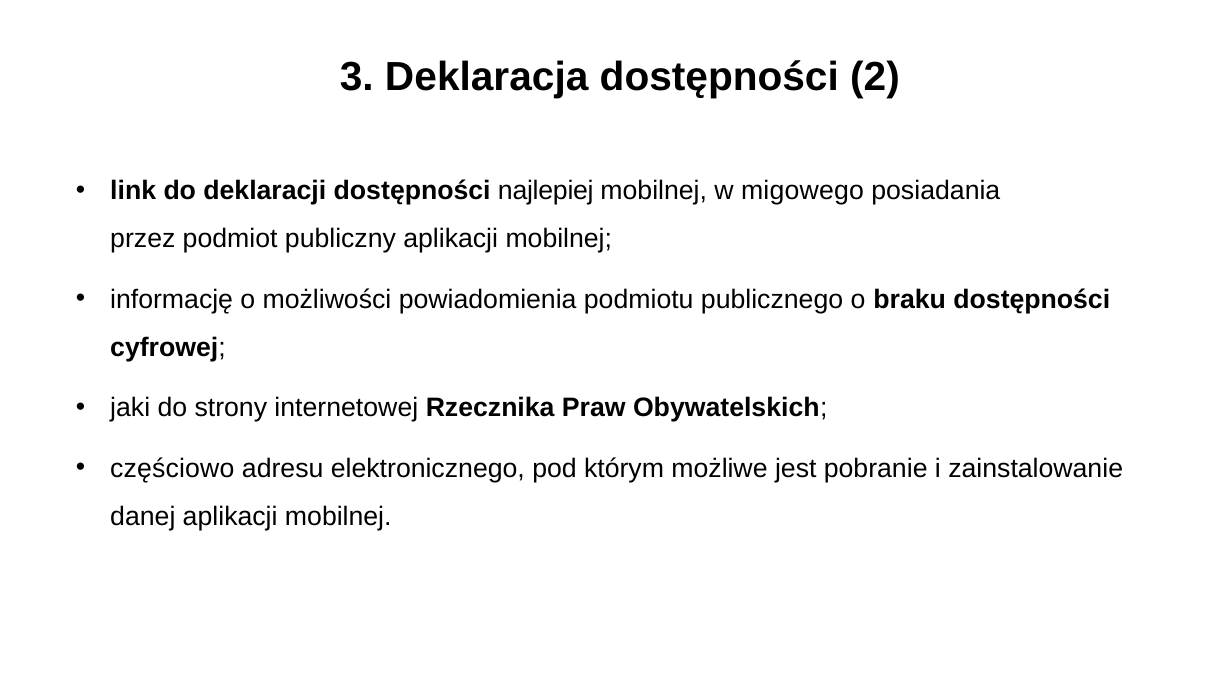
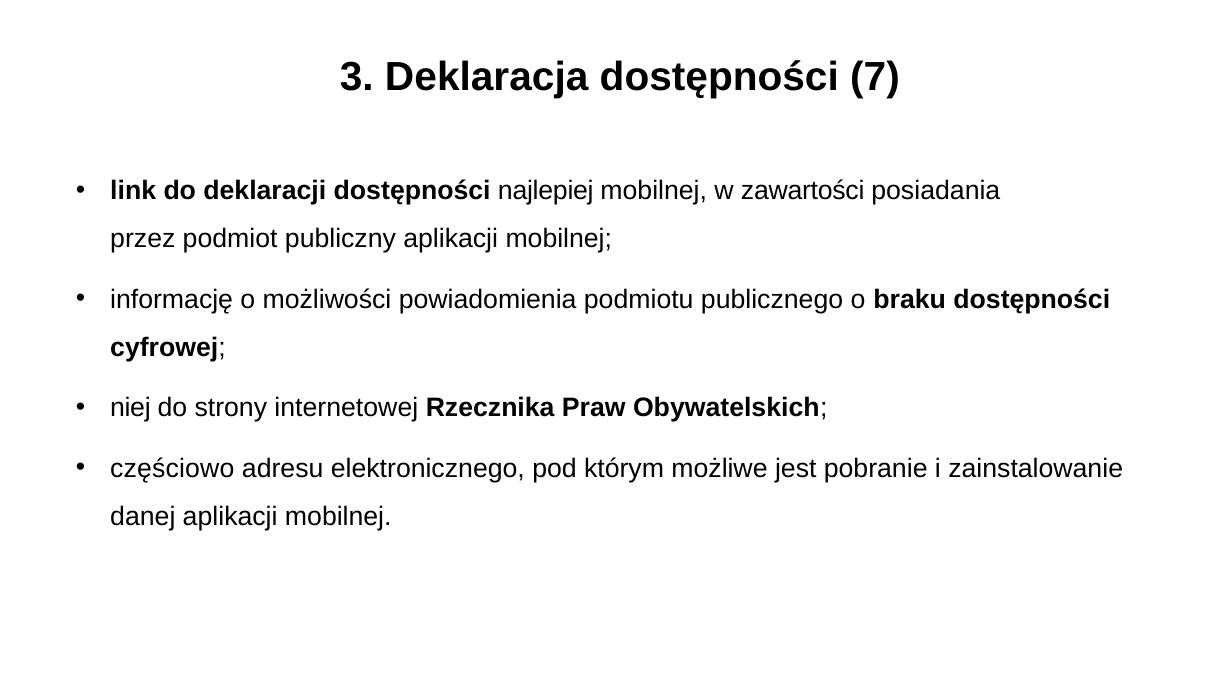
2: 2 -> 7
migowego: migowego -> zawartości
jaki: jaki -> niej
